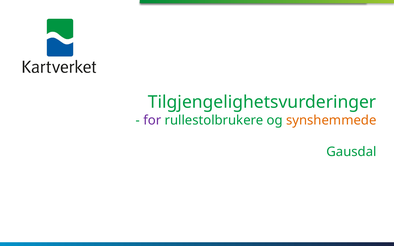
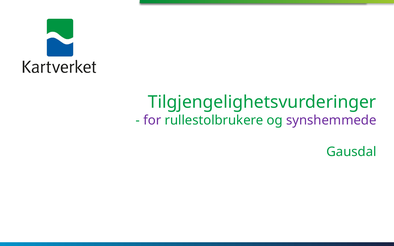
synshemmede colour: orange -> purple
